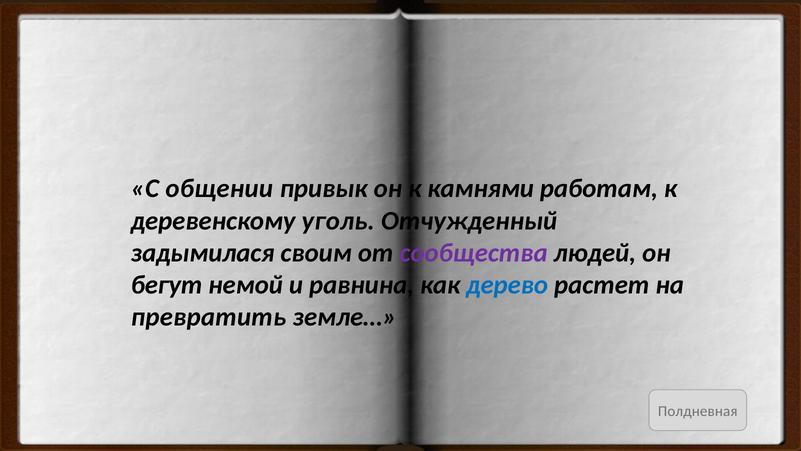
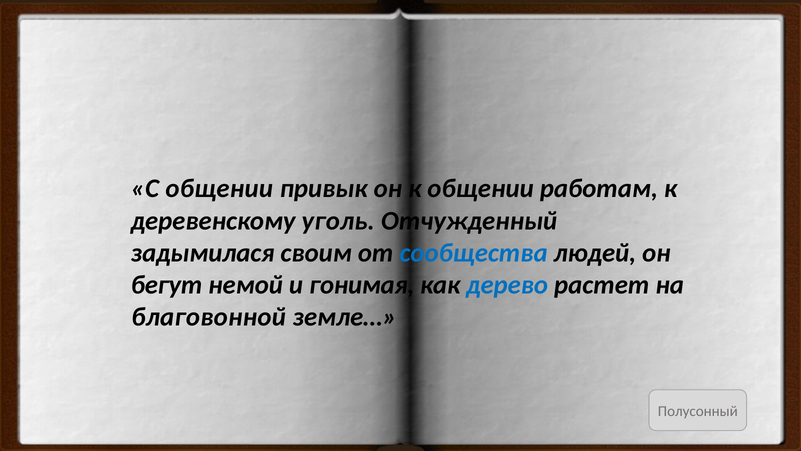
к камнями: камнями -> общении
сообщества colour: purple -> blue
равнина: равнина -> гонимая
превратить: превратить -> благовонной
Полдневная: Полдневная -> Полусонный
